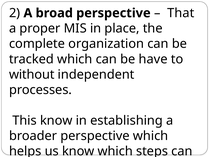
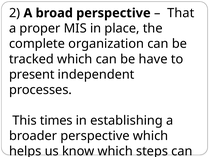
without: without -> present
This know: know -> times
